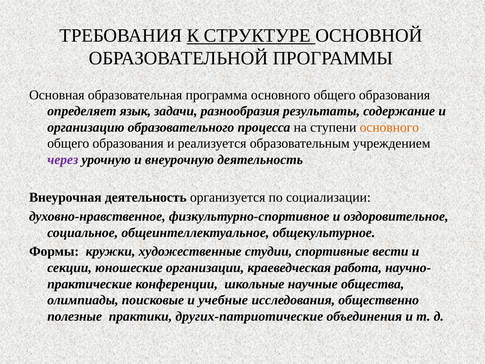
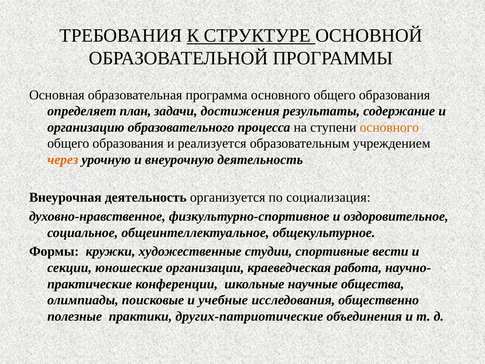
язык: язык -> план
разнообразия: разнообразия -> достижения
через colour: purple -> orange
социализации: социализации -> социализация
